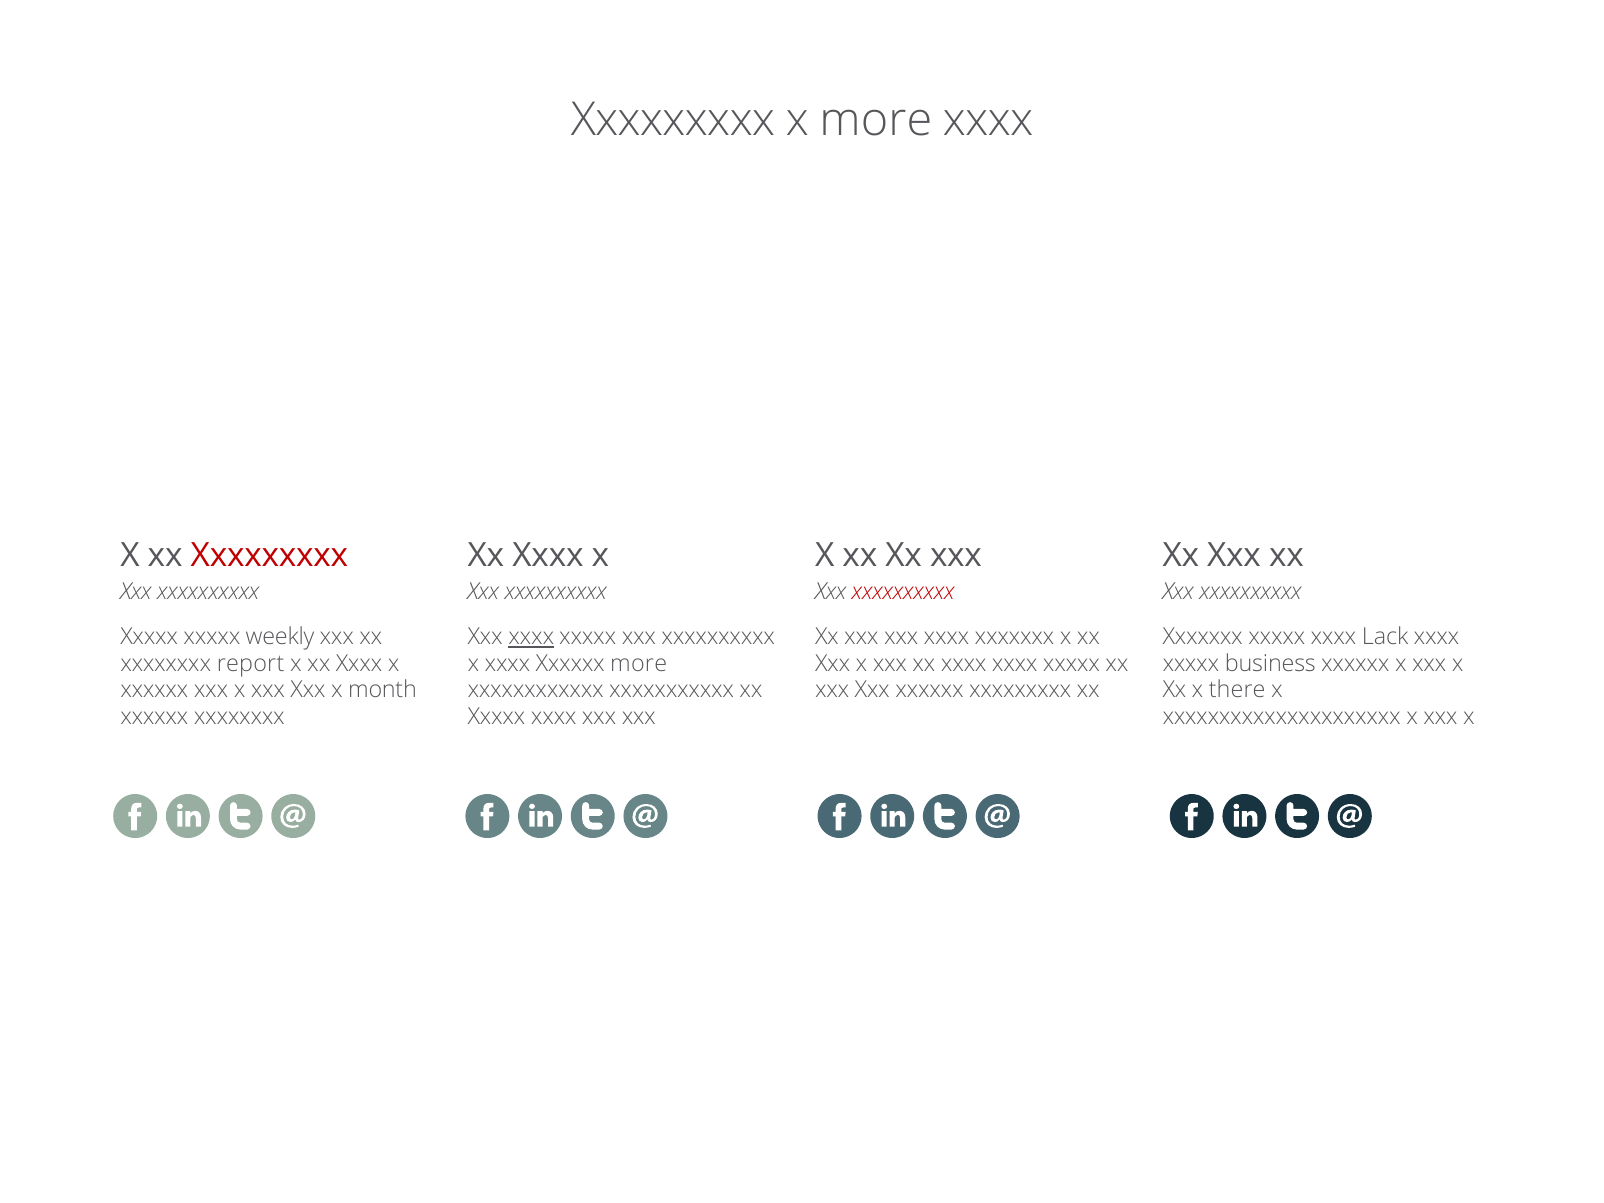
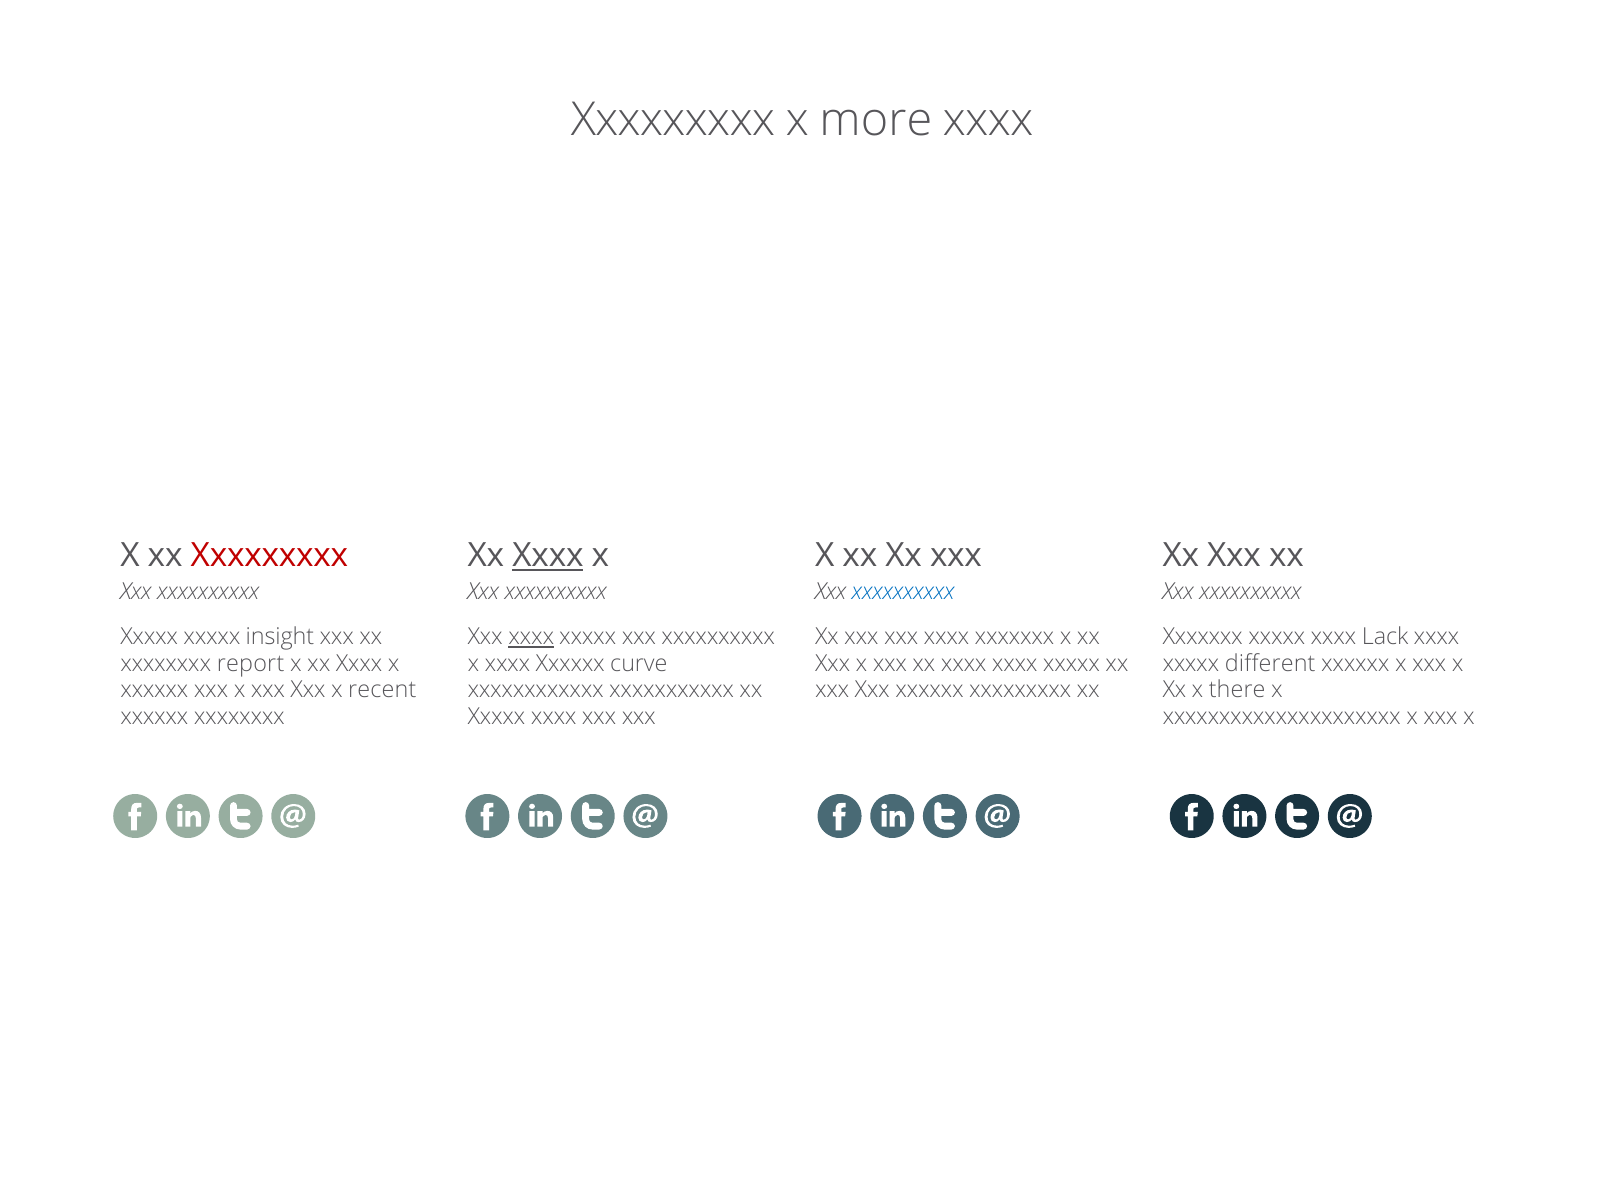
Xxxx at (548, 555) underline: none -> present
xxxxxxxxxx at (903, 592) colour: red -> blue
weekly: weekly -> insight
Xxxxxx more: more -> curve
business: business -> different
month: month -> recent
